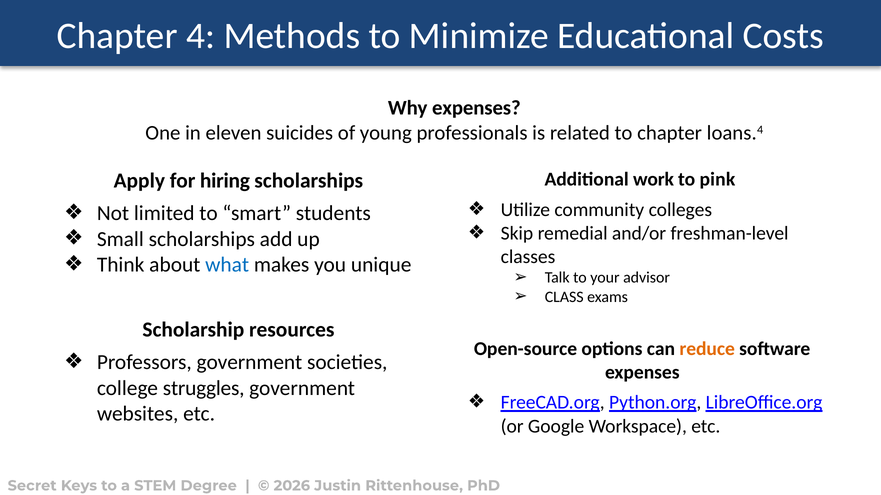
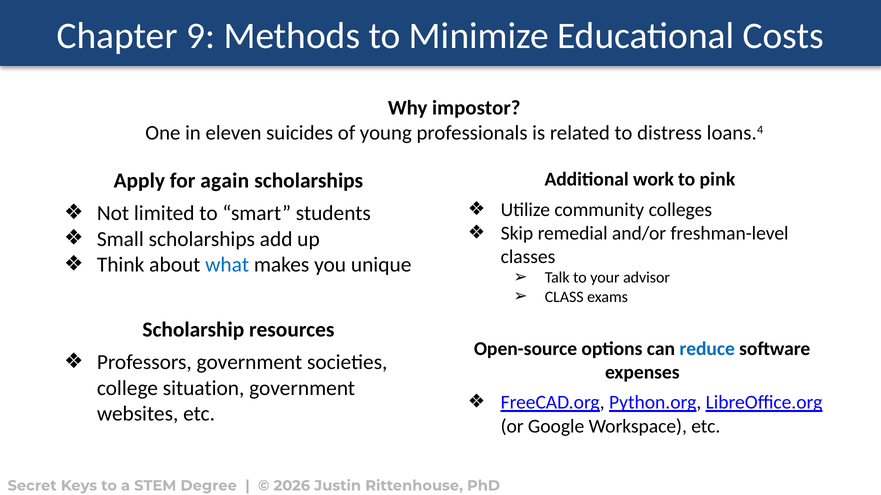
4: 4 -> 9
Why expenses: expenses -> impostor
to chapter: chapter -> distress
hiring: hiring -> again
reduce colour: orange -> blue
struggles: struggles -> situation
